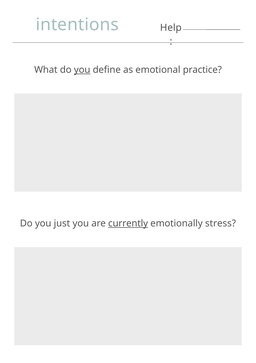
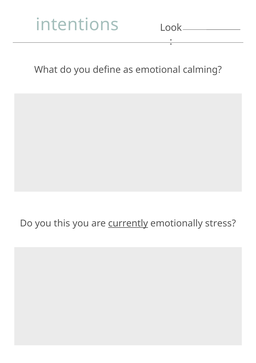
Help: Help -> Look
you at (82, 70) underline: present -> none
practice: practice -> calming
just: just -> this
